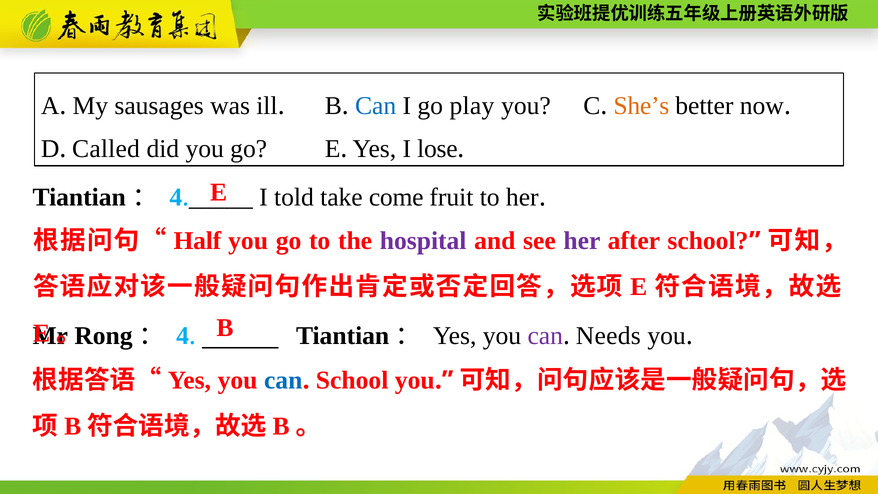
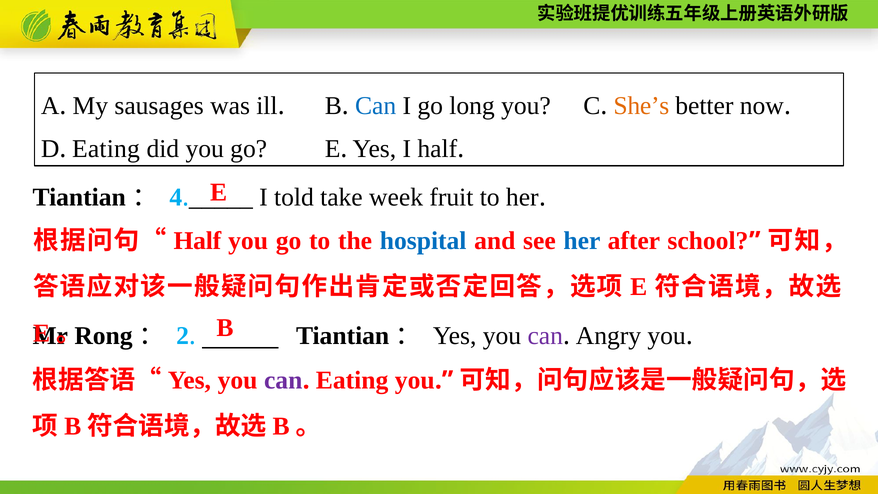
play: play -> long
Called at (106, 149): Called -> Eating
I lose: lose -> half
come: come -> week
hospital colour: purple -> blue
her at (582, 241) colour: purple -> blue
4 at (183, 336): 4 -> 2
Needs: Needs -> Angry
can at (283, 380) colour: blue -> purple
School at (352, 380): School -> Eating
